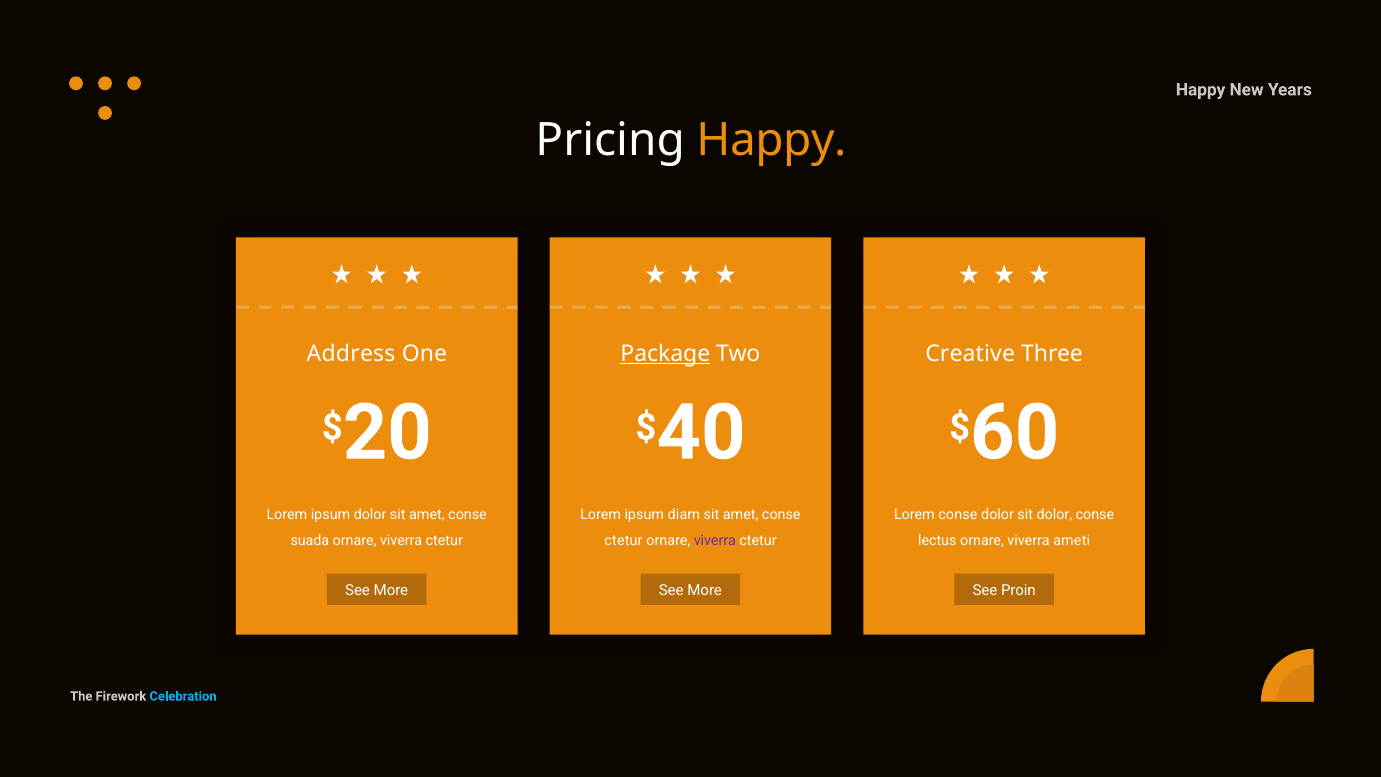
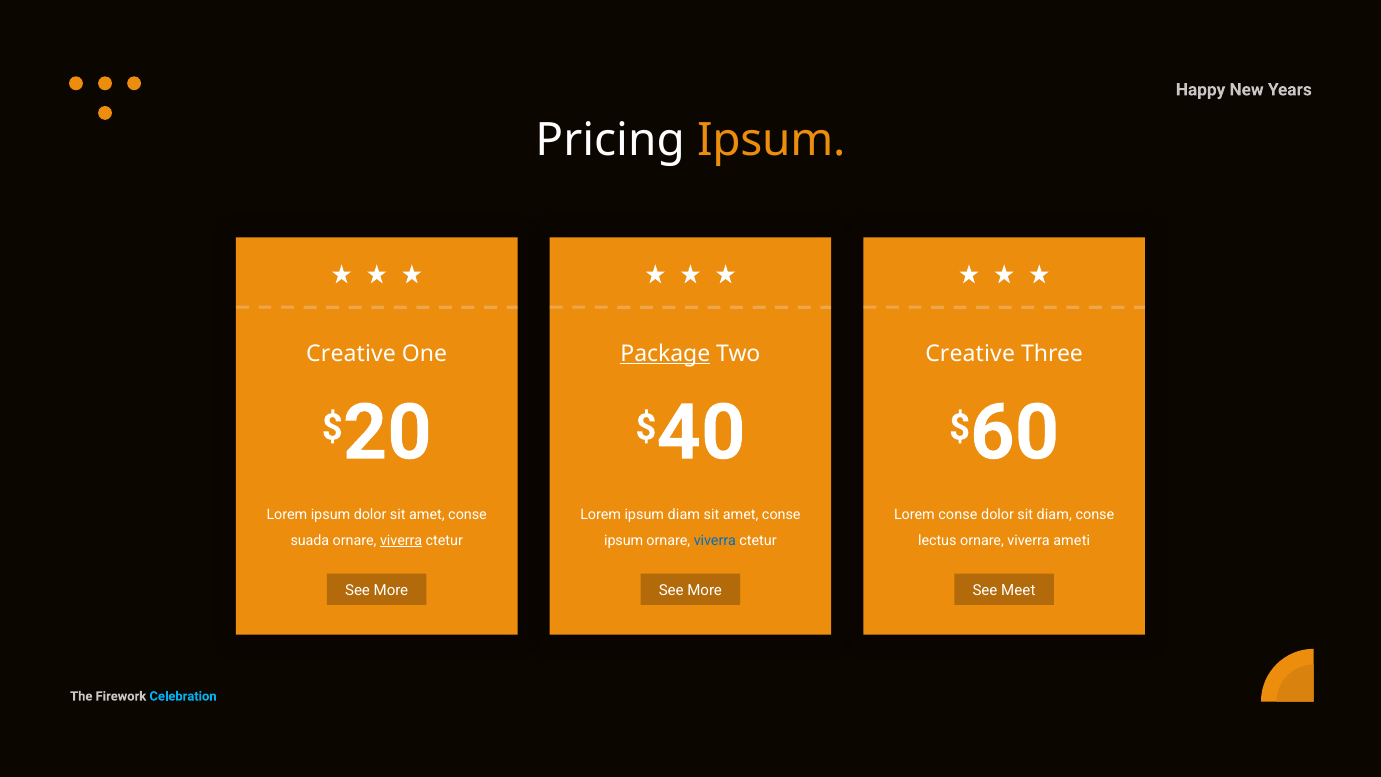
Pricing Happy: Happy -> Ipsum
Address at (351, 353): Address -> Creative
sit dolor: dolor -> diam
viverra at (401, 540) underline: none -> present
ctetur at (624, 540): ctetur -> ipsum
viverra at (715, 540) colour: purple -> blue
Proin: Proin -> Meet
